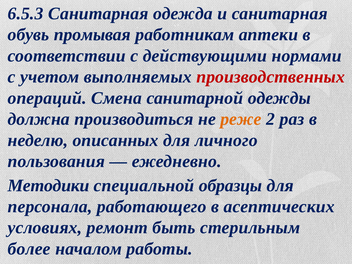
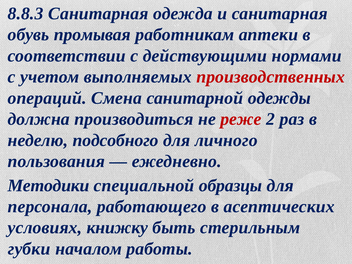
6.5.3: 6.5.3 -> 8.8.3
реже colour: orange -> red
описанных: описанных -> подсобного
ремонт: ремонт -> книжку
более: более -> губки
